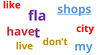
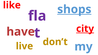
city underline: none -> present
